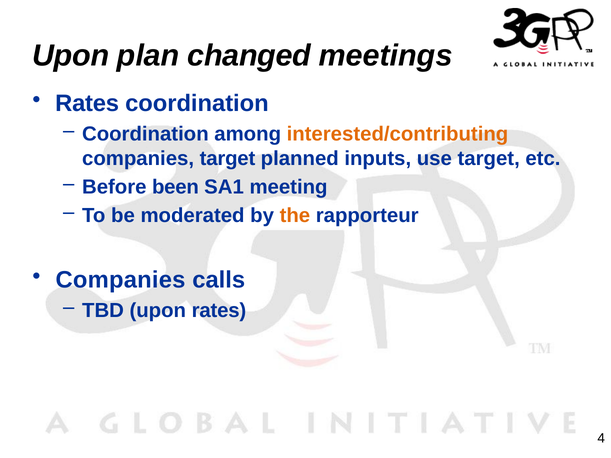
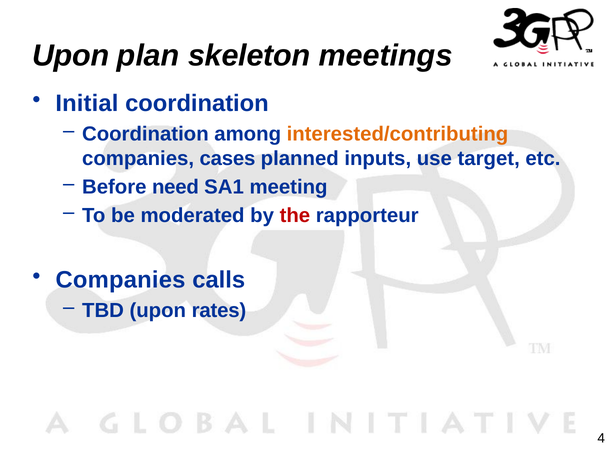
changed: changed -> skeleton
Rates at (87, 104): Rates -> Initial
companies target: target -> cases
been: been -> need
the colour: orange -> red
